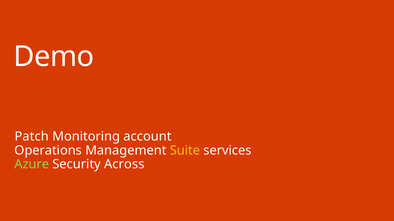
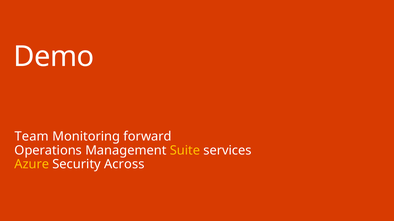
Patch: Patch -> Team
account: account -> forward
Azure colour: light green -> yellow
